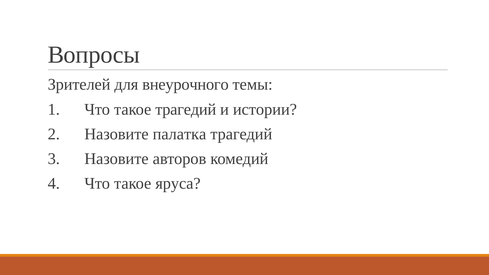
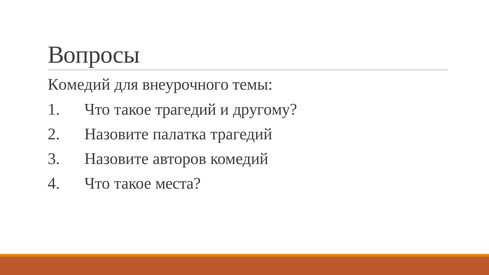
Зрителей at (79, 85): Зрителей -> Комедий
истории: истории -> другому
яруса: яруса -> места
